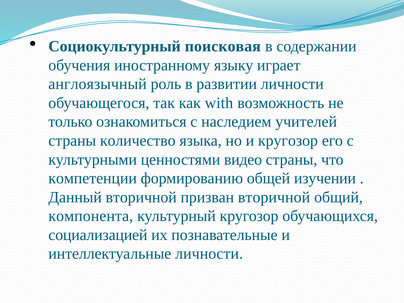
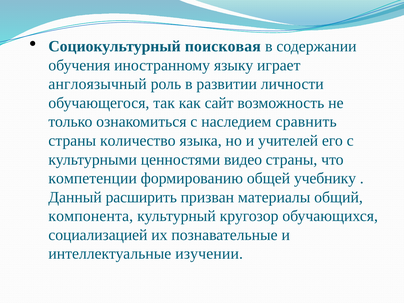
with: with -> сайт
учителей: учителей -> сравнить
и кругозор: кругозор -> учителей
изучении: изучении -> учебнику
Данный вторичной: вторичной -> расширить
призван вторичной: вторичной -> материалы
интеллектуальные личности: личности -> изучении
